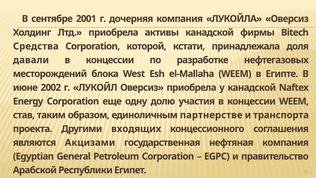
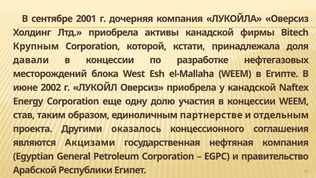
Средства: Средства -> Крупным
транспорта: транспорта -> отдельным
входящих: входящих -> оказалось
